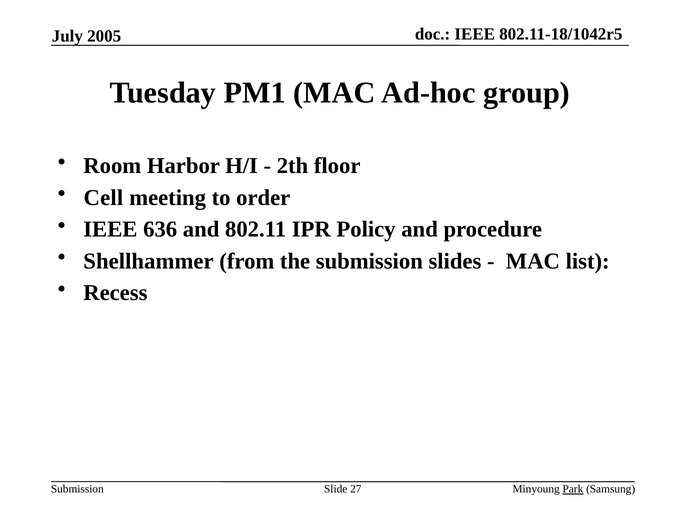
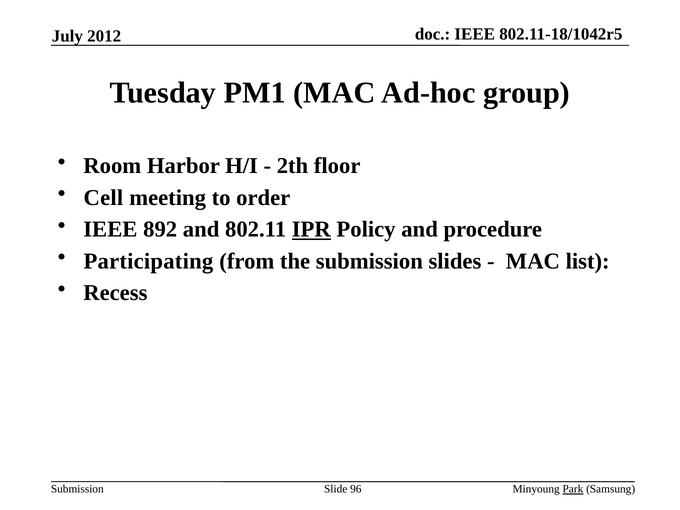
2005: 2005 -> 2012
636: 636 -> 892
IPR underline: none -> present
Shellhammer: Shellhammer -> Participating
27: 27 -> 96
